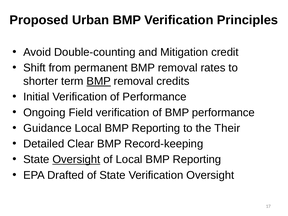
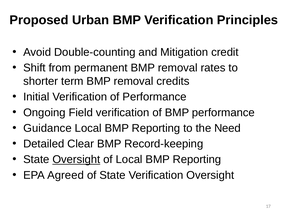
BMP at (99, 81) underline: present -> none
Their: Their -> Need
Drafted: Drafted -> Agreed
